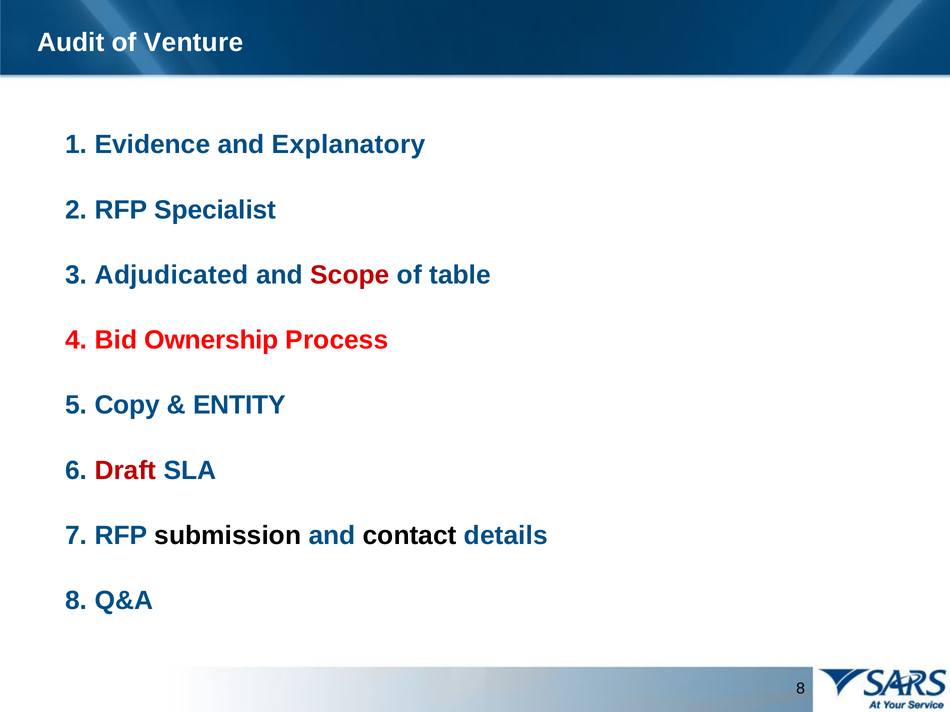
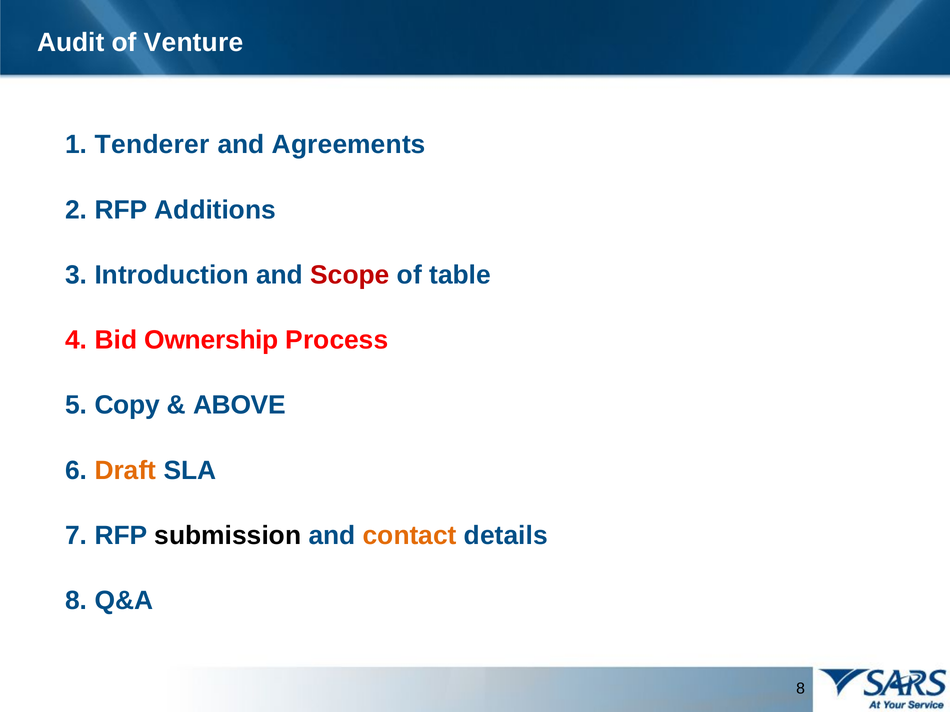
Evidence: Evidence -> Tenderer
Explanatory: Explanatory -> Agreements
Specialist: Specialist -> Additions
Adjudicated: Adjudicated -> Introduction
ENTITY: ENTITY -> ABOVE
Draft colour: red -> orange
contact colour: black -> orange
